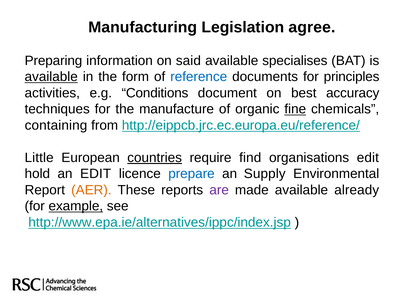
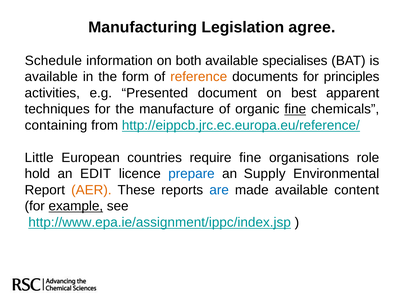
Preparing: Preparing -> Schedule
said: said -> both
available at (51, 77) underline: present -> none
reference colour: blue -> orange
Conditions: Conditions -> Presented
accuracy: accuracy -> apparent
countries underline: present -> none
require find: find -> fine
organisations edit: edit -> role
are colour: purple -> blue
already: already -> content
http://www.epa.ie/alternatives/ippc/index.jsp: http://www.epa.ie/alternatives/ippc/index.jsp -> http://www.epa.ie/assignment/ippc/index.jsp
